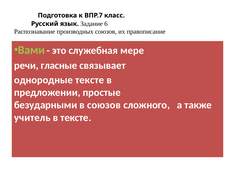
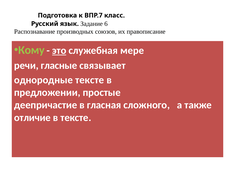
Вами: Вами -> Кому
это underline: none -> present
безударными: безударными -> деепричастие
в союзов: союзов -> гласная
учитель: учитель -> отличие
